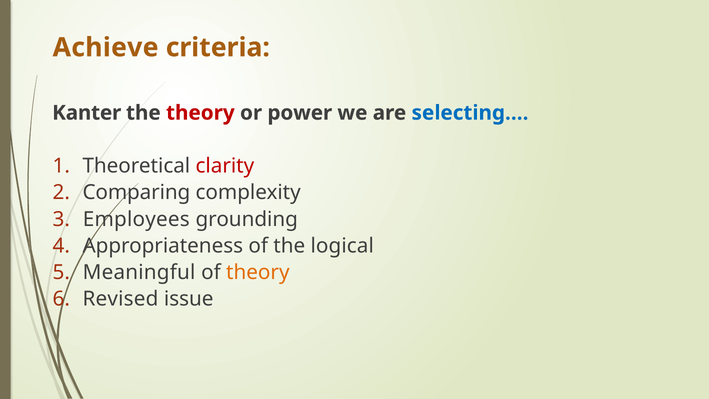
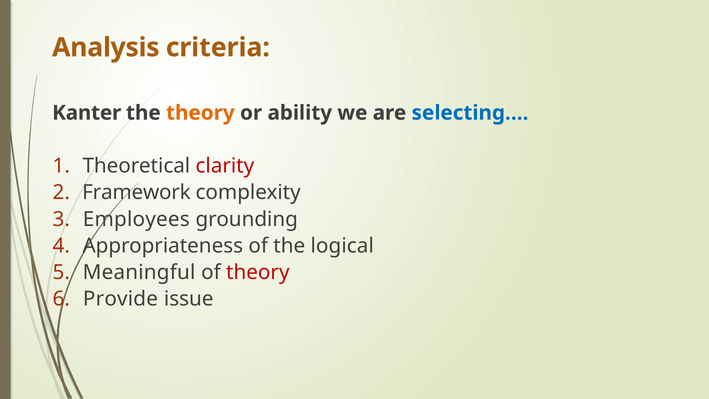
Achieve: Achieve -> Analysis
theory at (200, 113) colour: red -> orange
power: power -> ability
Comparing: Comparing -> Framework
theory at (258, 272) colour: orange -> red
Revised: Revised -> Provide
